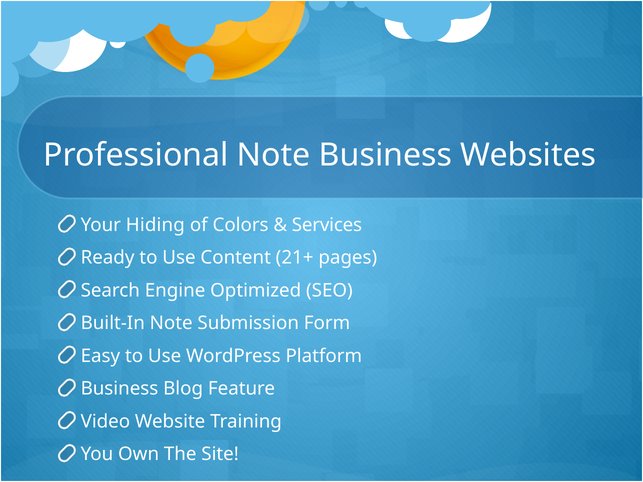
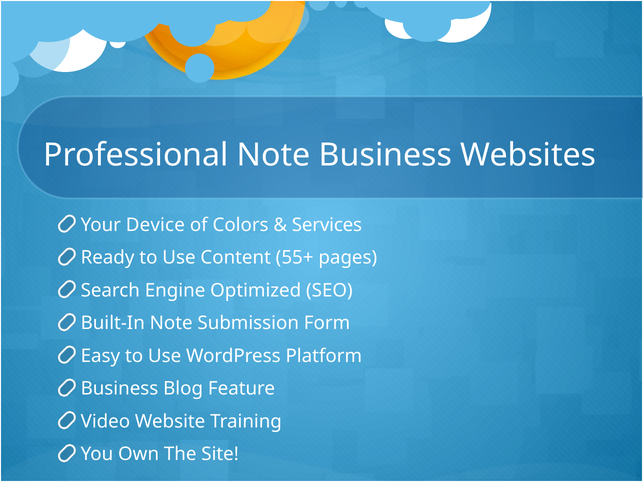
Hiding: Hiding -> Device
21+: 21+ -> 55+
